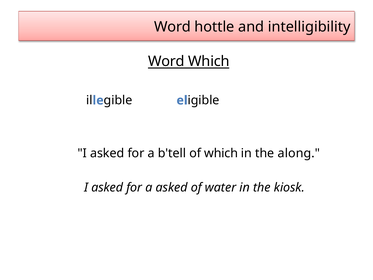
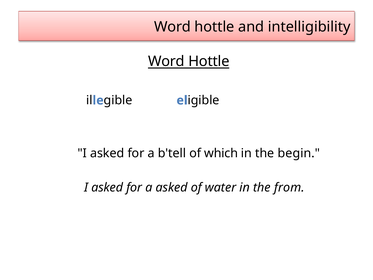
Which at (209, 61): Which -> Hottle
along: along -> begin
kiosk: kiosk -> from
